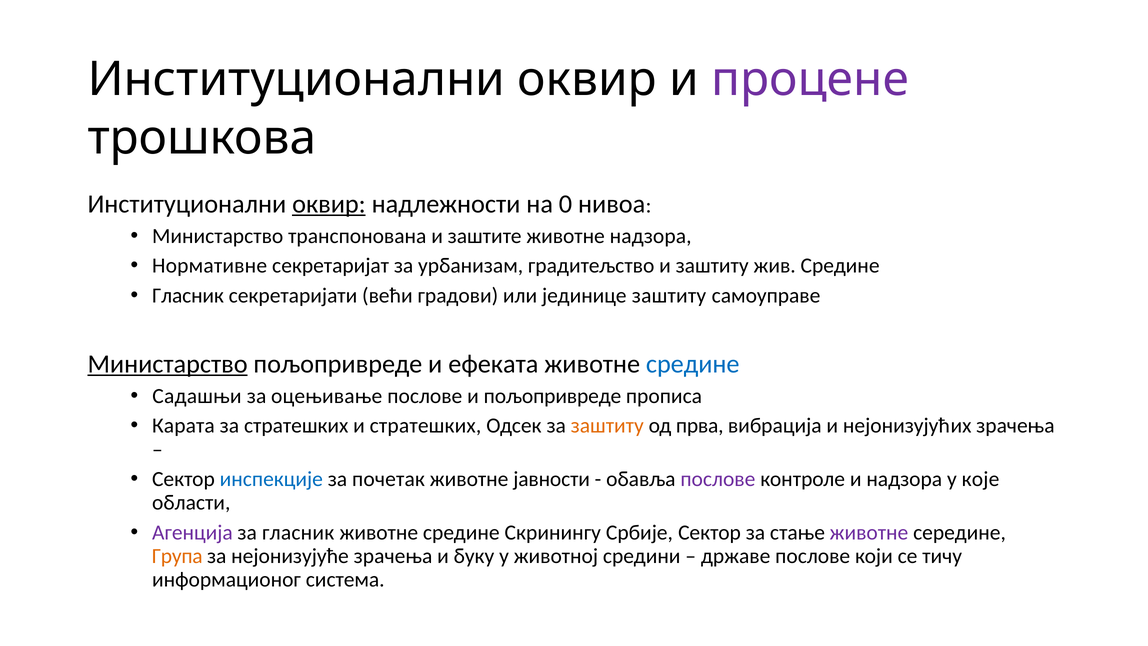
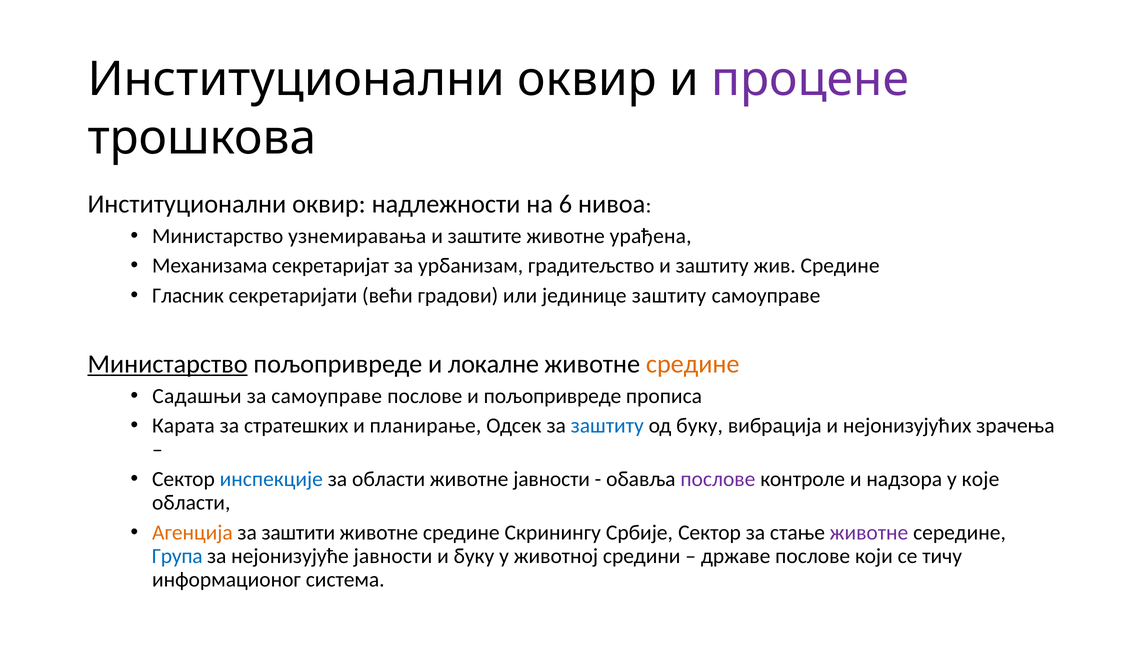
оквир at (329, 204) underline: present -> none
0: 0 -> 6
транспонована: транспонована -> узнемиравања
животне надзора: надзора -> урађена
Нормативне: Нормативне -> Механизама
ефеката: ефеката -> локалне
средине at (693, 364) colour: blue -> orange
за оцењивање: оцењивање -> самоуправе
стратешких: стратешких -> планирање
заштиту at (607, 426) colour: orange -> blue
од прва: прва -> буку
за почетак: почетак -> области
Агенција colour: purple -> orange
за гласник: гласник -> заштити
Група colour: orange -> blue
нејонизујуће зрачења: зрачења -> јавности
